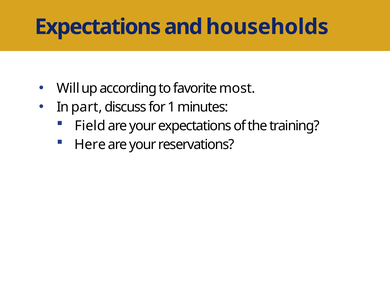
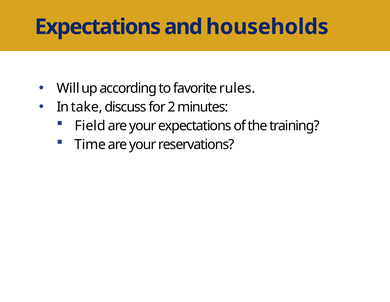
most: most -> rules
part: part -> take
1: 1 -> 2
Here: Here -> Time
